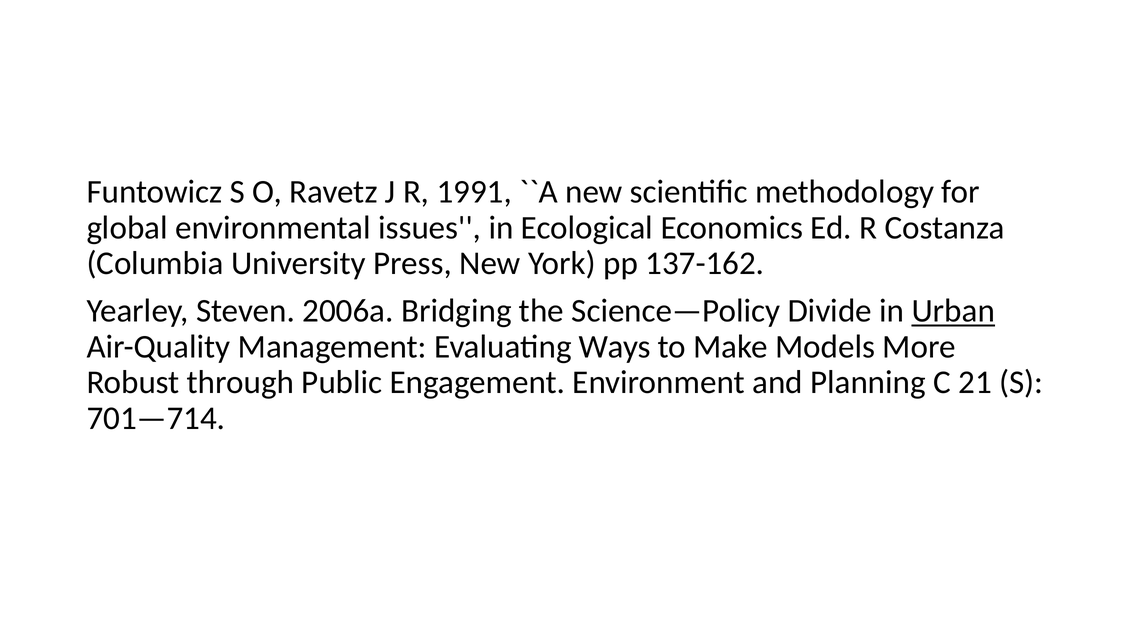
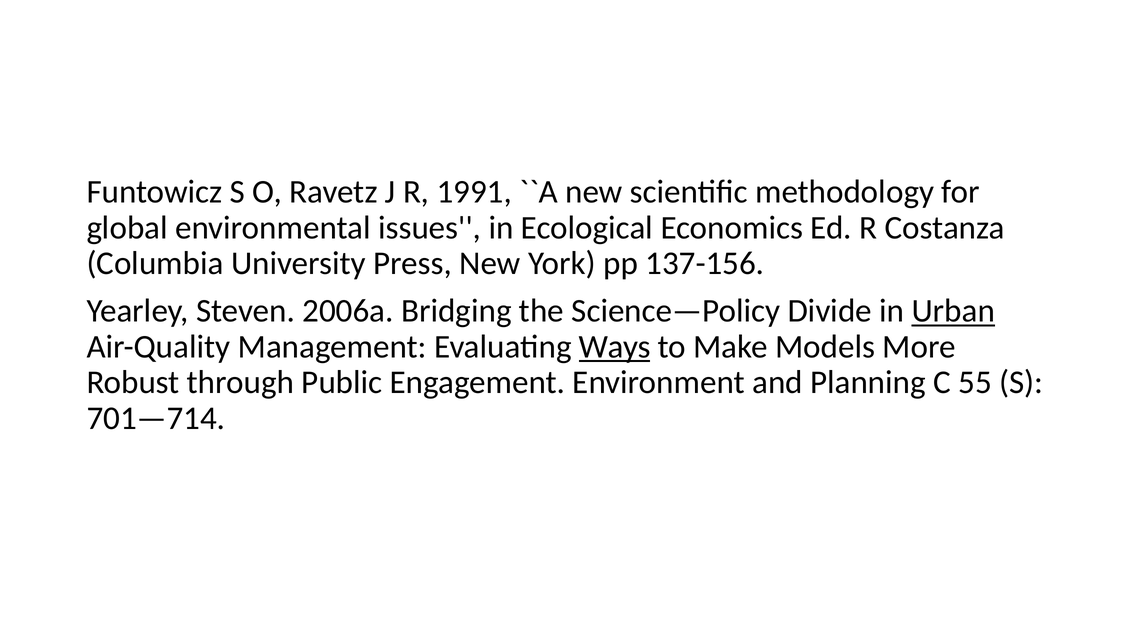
137-162: 137-162 -> 137-156
Ways underline: none -> present
21: 21 -> 55
